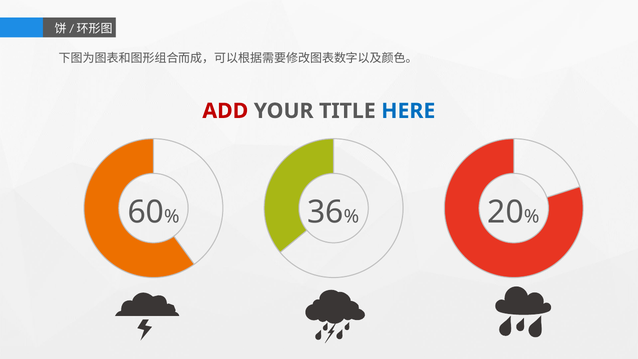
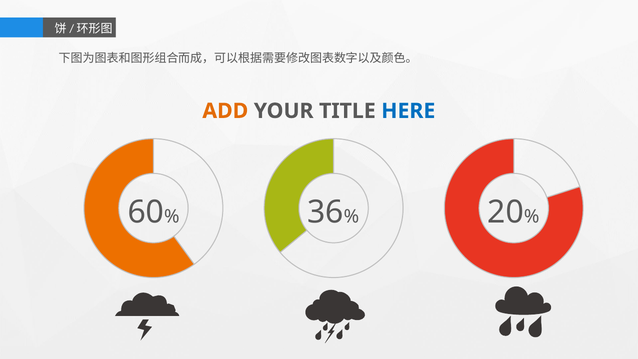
ADD colour: red -> orange
